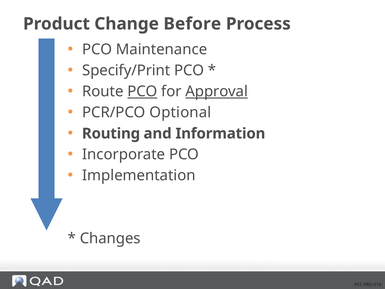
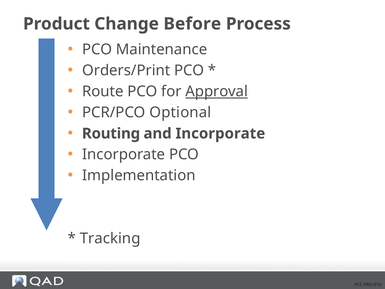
Specify/Print: Specify/Print -> Orders/Print
PCO at (142, 91) underline: present -> none
and Information: Information -> Incorporate
Changes: Changes -> Tracking
